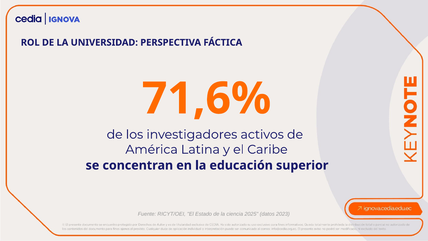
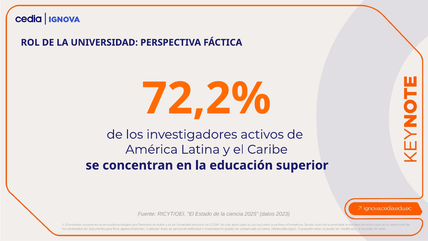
71,6%: 71,6% -> 72,2%
